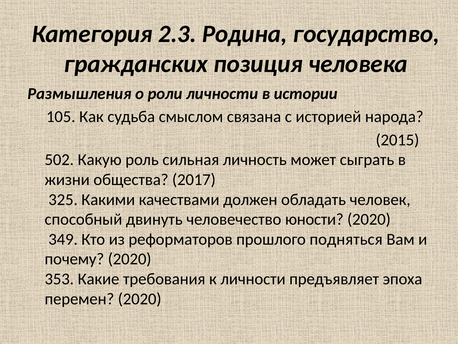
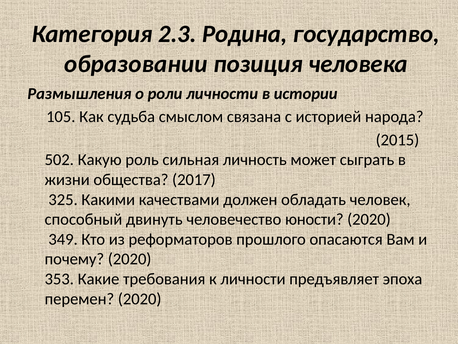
гражданских: гражданских -> образовании
подняться: подняться -> опасаются
